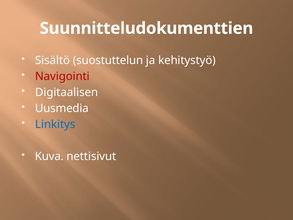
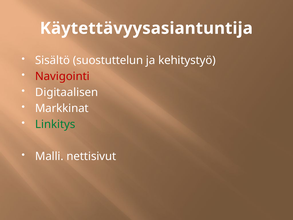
Suunnitteludokumenttien: Suunnitteludokumenttien -> Käytettävyysasiantuntija
Uusmedia: Uusmedia -> Markkinat
Linkitys colour: blue -> green
Kuva: Kuva -> Malli
